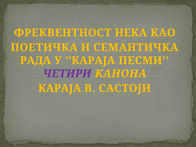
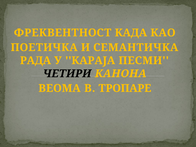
НЕКА: НЕКА -> КАДА
ЧЕТИРИ colour: purple -> black
КАРАЈА at (60, 88): КАРАЈА -> ВЕОМА
САСТОЈИ: САСТОЈИ -> ТРОПАРЕ
